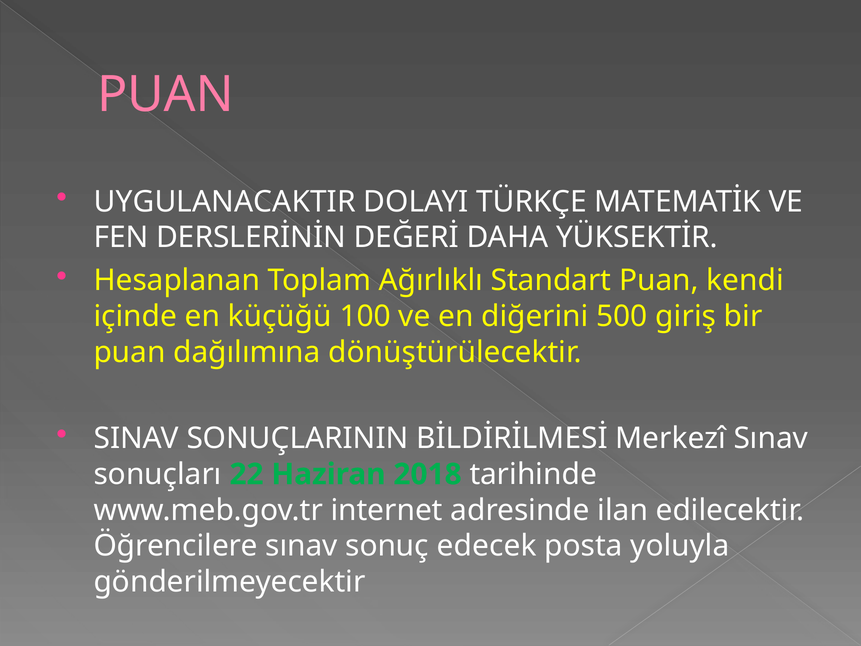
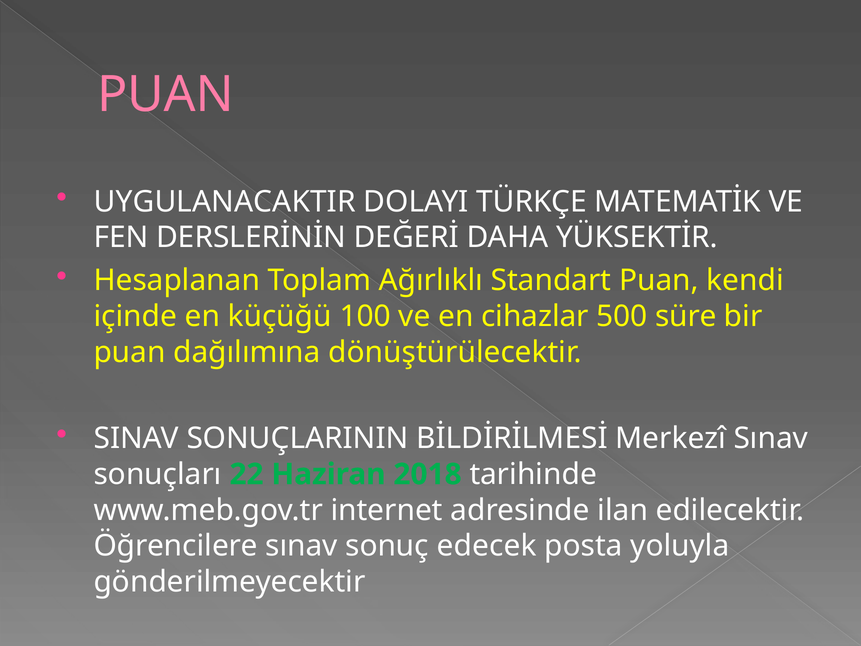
diğerini: diğerini -> cihazlar
giriş: giriş -> süre
